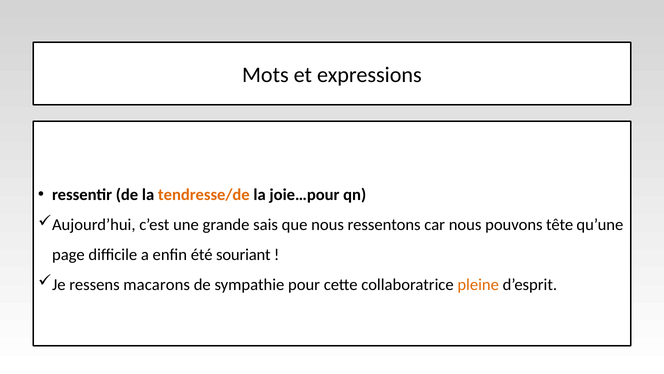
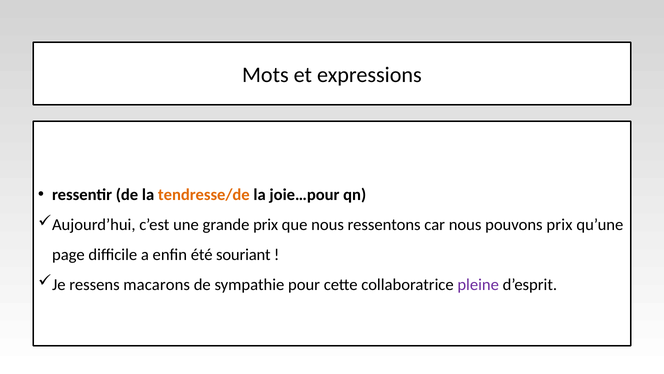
grande sais: sais -> prix
pouvons tête: tête -> prix
pleine colour: orange -> purple
